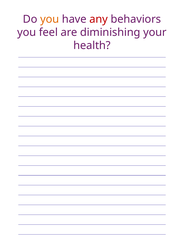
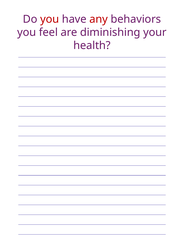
you at (50, 19) colour: orange -> red
